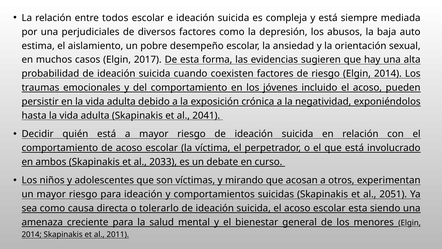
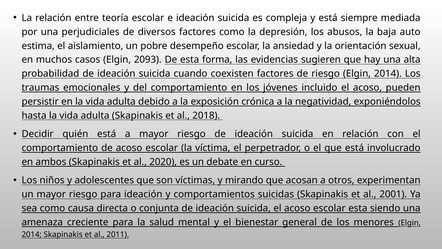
todos: todos -> teoría
2017: 2017 -> 2093
2041: 2041 -> 2018
2033: 2033 -> 2020
2051: 2051 -> 2001
tolerarlo: tolerarlo -> conjunta
